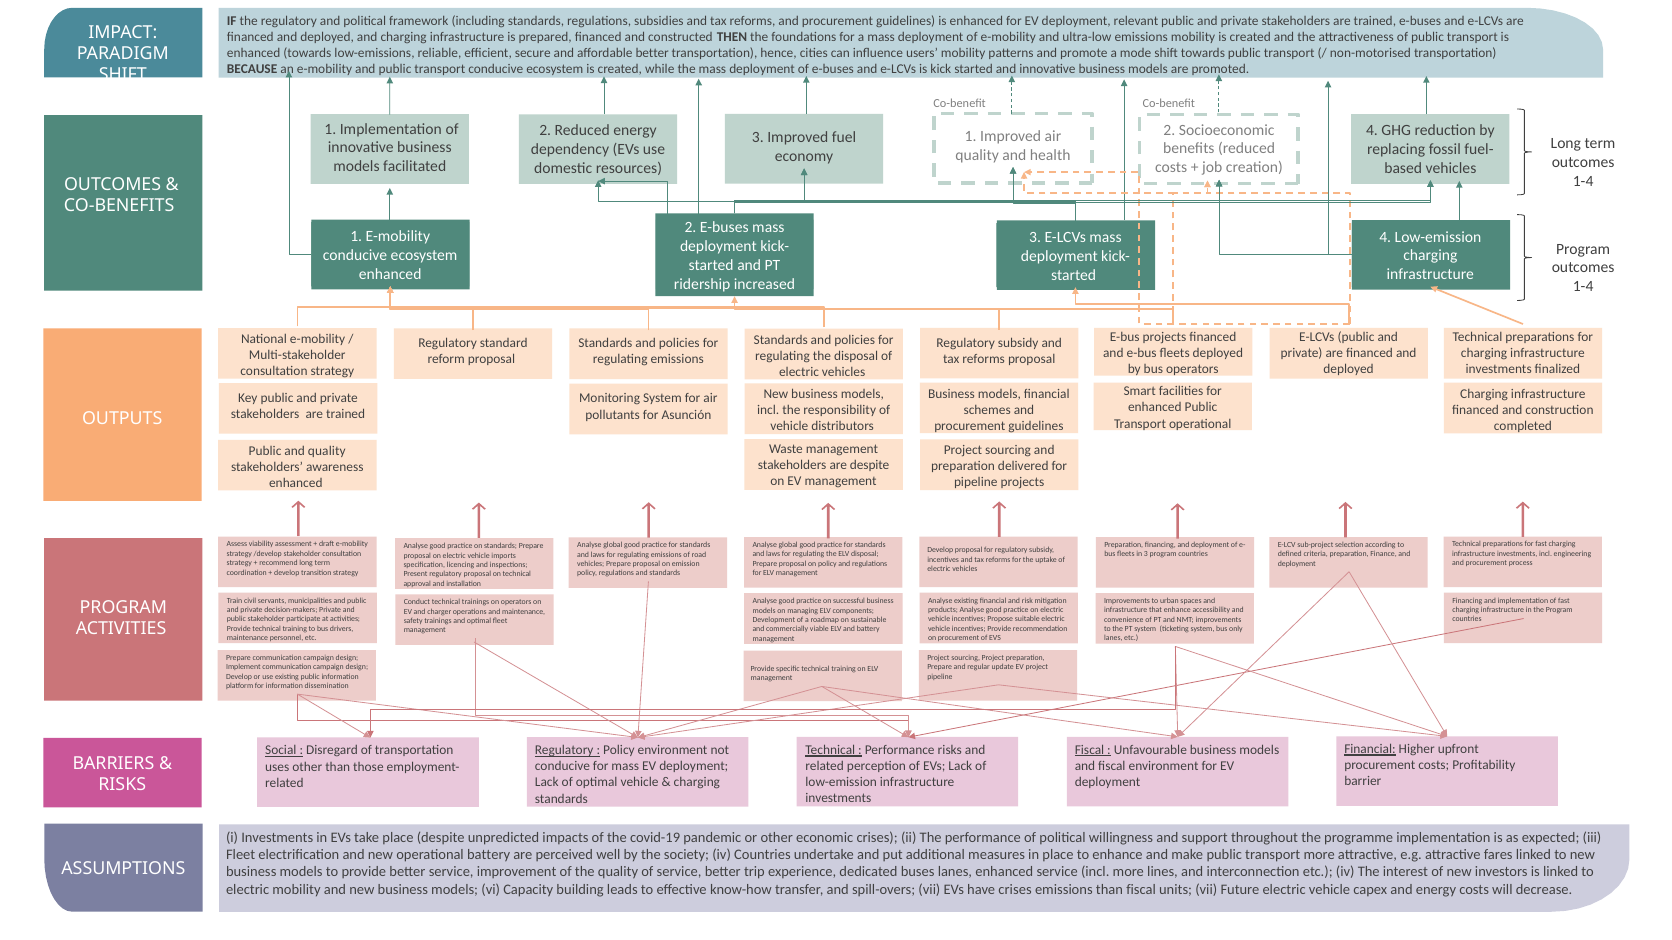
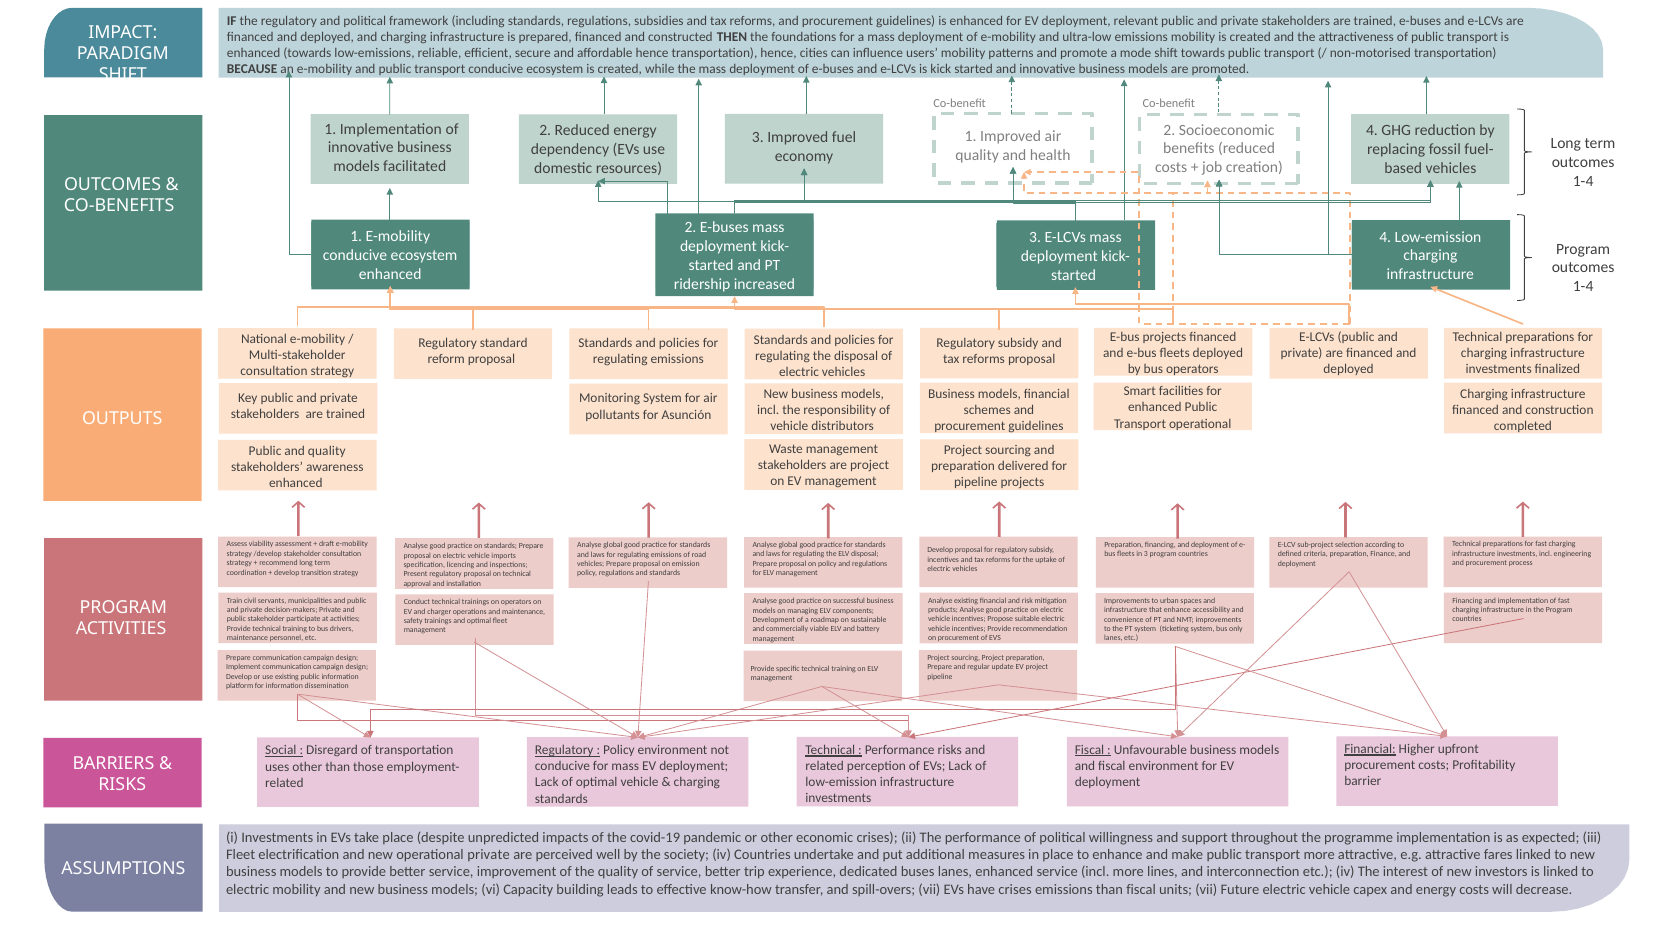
affordable better: better -> hence
are despite: despite -> project
operational battery: battery -> private
